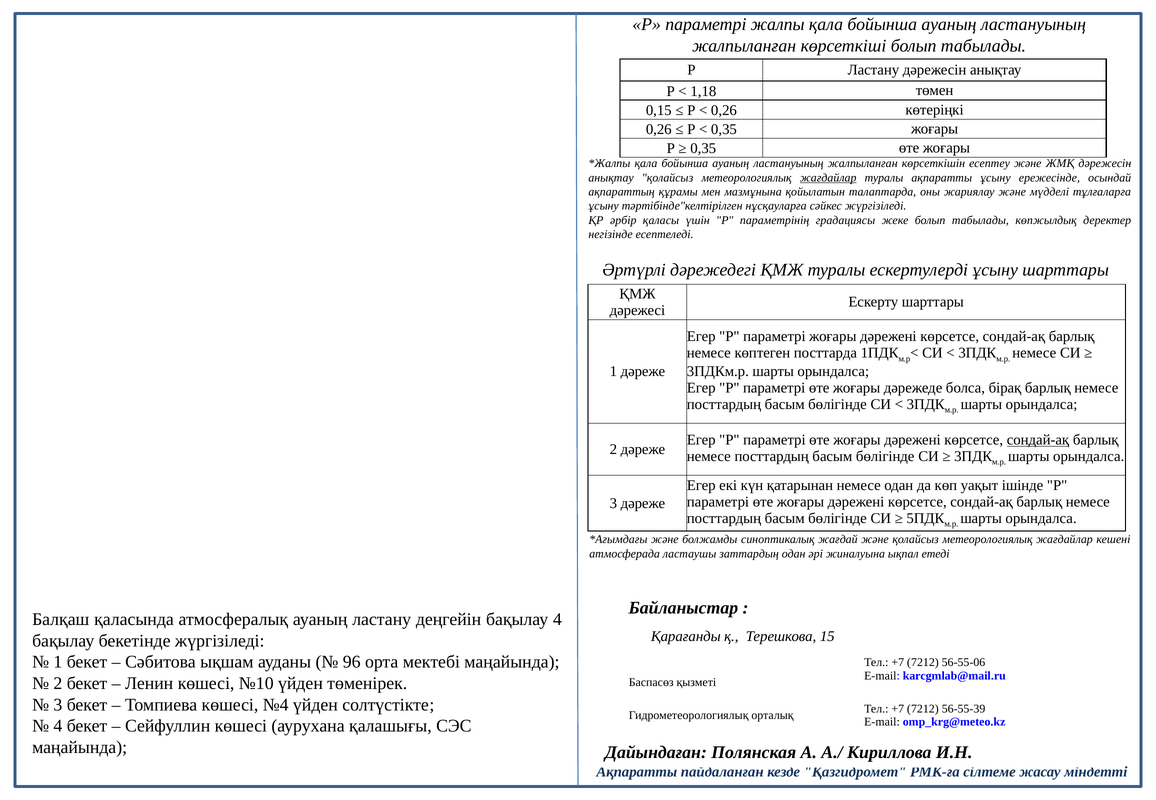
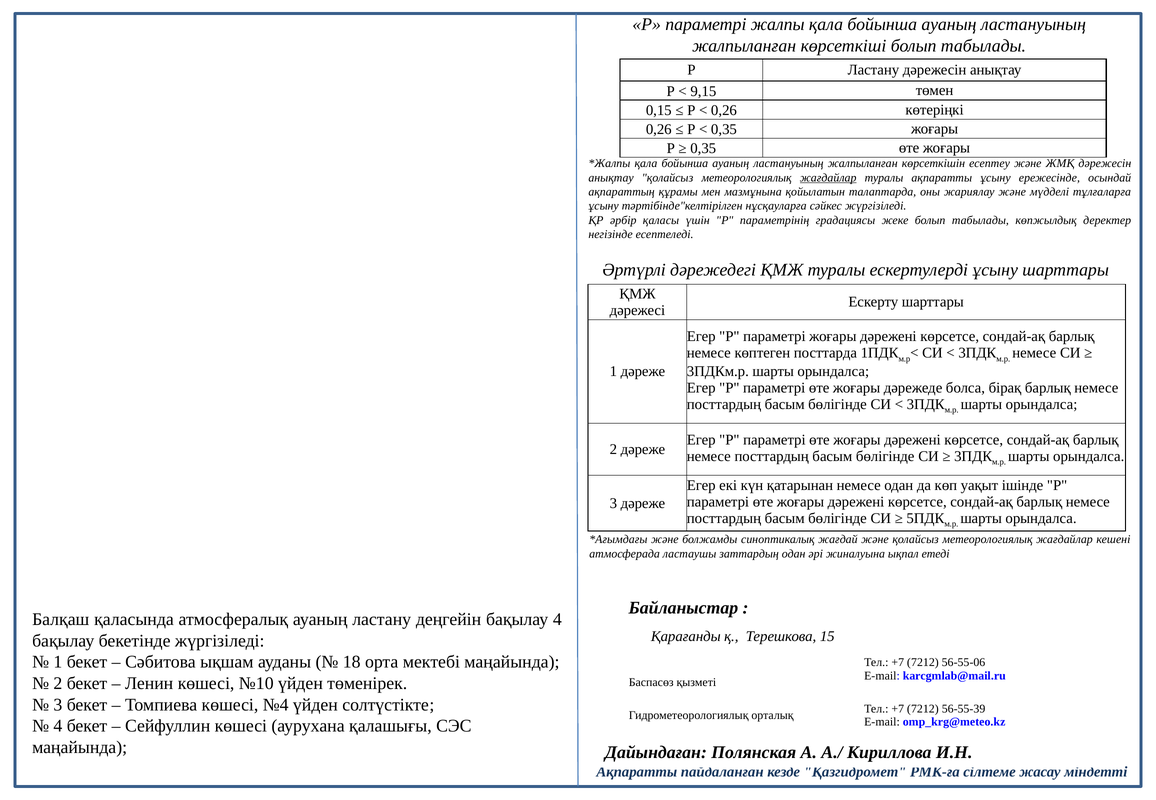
1,18: 1,18 -> 9,15
сондай-ақ at (1038, 440) underline: present -> none
96: 96 -> 18
